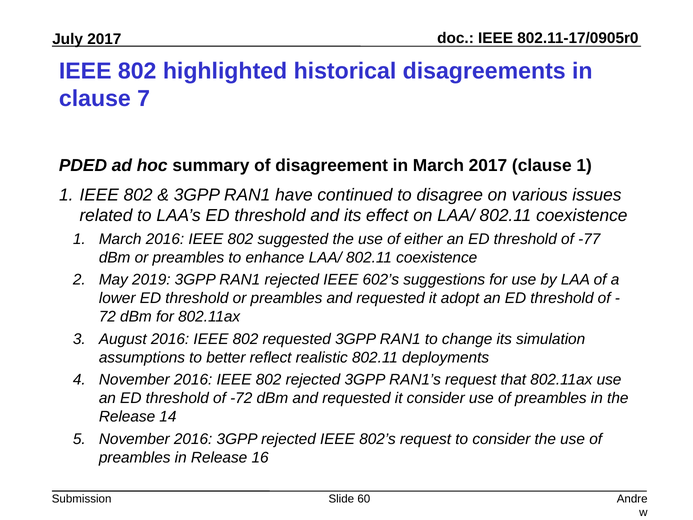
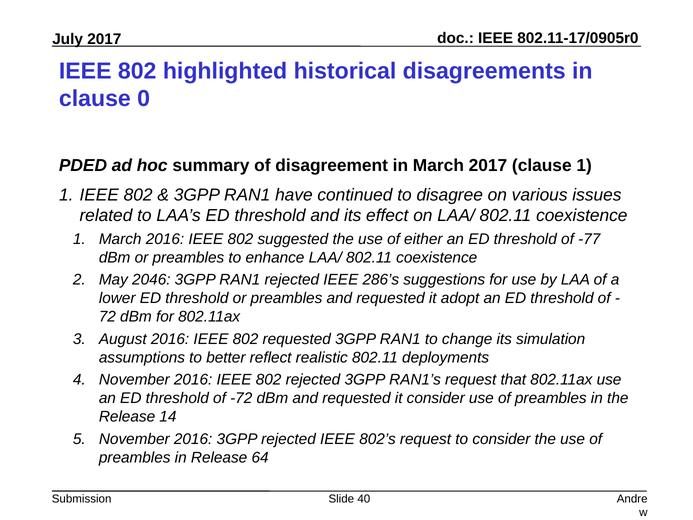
7: 7 -> 0
2019: 2019 -> 2046
602’s: 602’s -> 286’s
16: 16 -> 64
60: 60 -> 40
